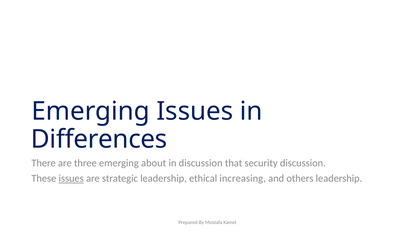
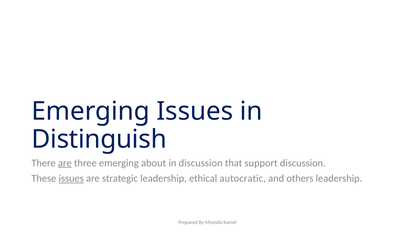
Differences: Differences -> Distinguish
are at (65, 163) underline: none -> present
security: security -> support
increasing: increasing -> autocratic
